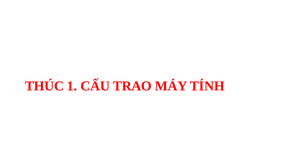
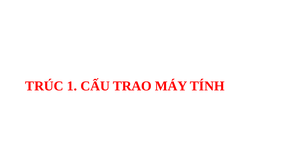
THÚC: THÚC -> TRÚC
